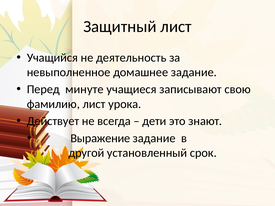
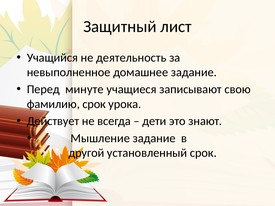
фамилию лист: лист -> срок
Выражение: Выражение -> Мышление
